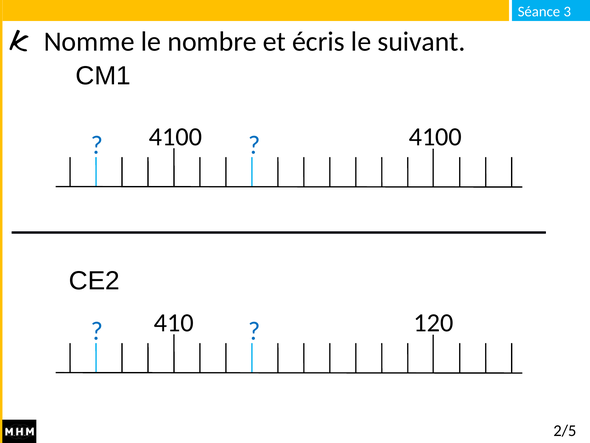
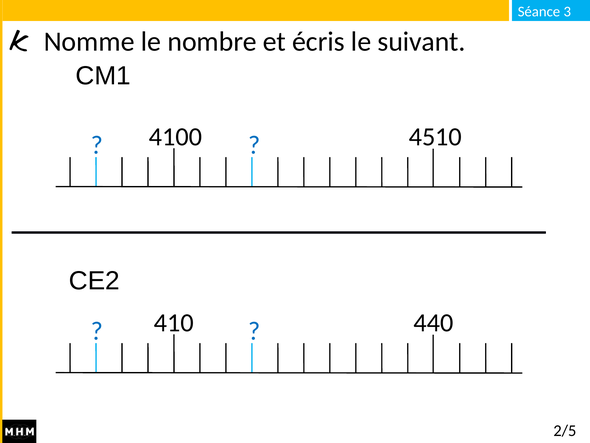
4100 4100: 4100 -> 4510
120: 120 -> 440
